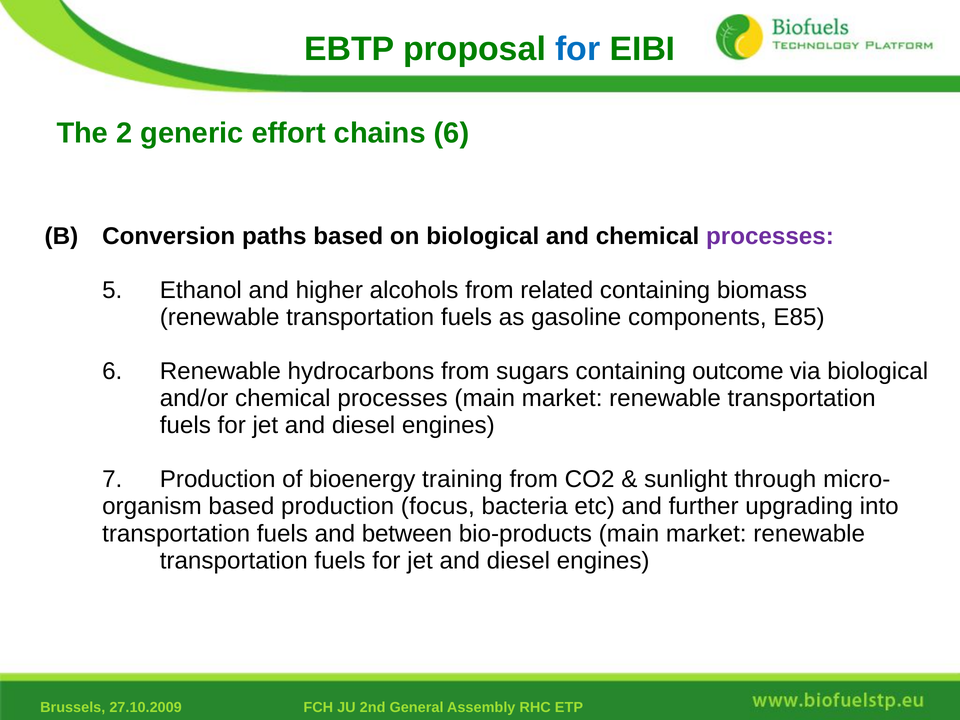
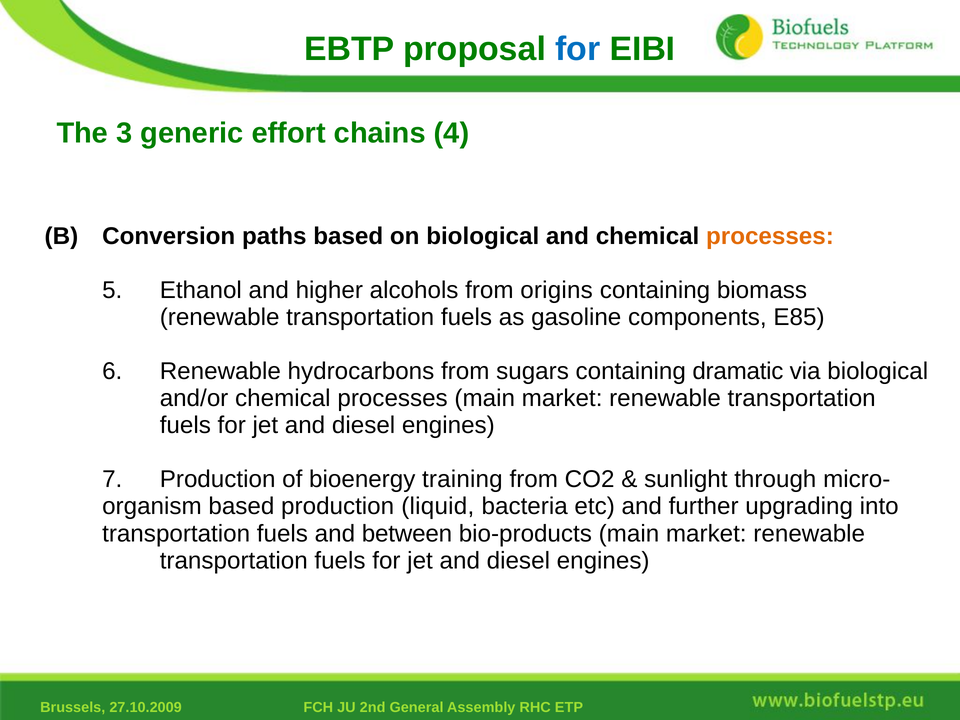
2: 2 -> 3
chains 6: 6 -> 4
processes at (770, 236) colour: purple -> orange
related: related -> origins
outcome: outcome -> dramatic
focus: focus -> liquid
